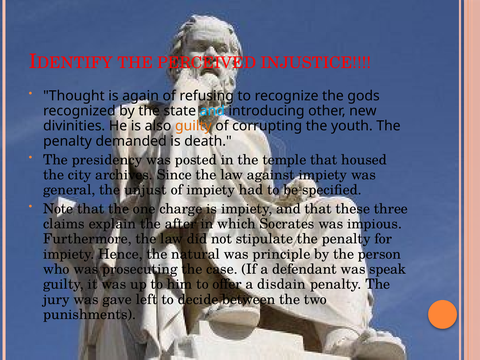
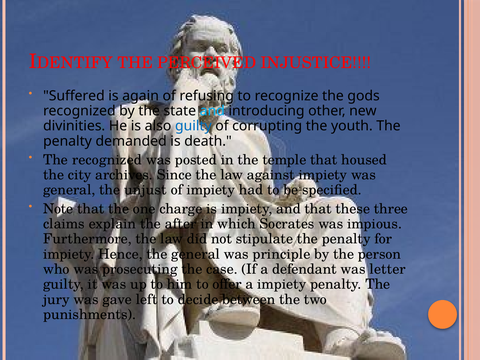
Thought: Thought -> Suffered
guilty at (193, 126) colour: orange -> blue
The presidency: presidency -> recognized
the natural: natural -> general
speak: speak -> letter
a disdain: disdain -> impiety
